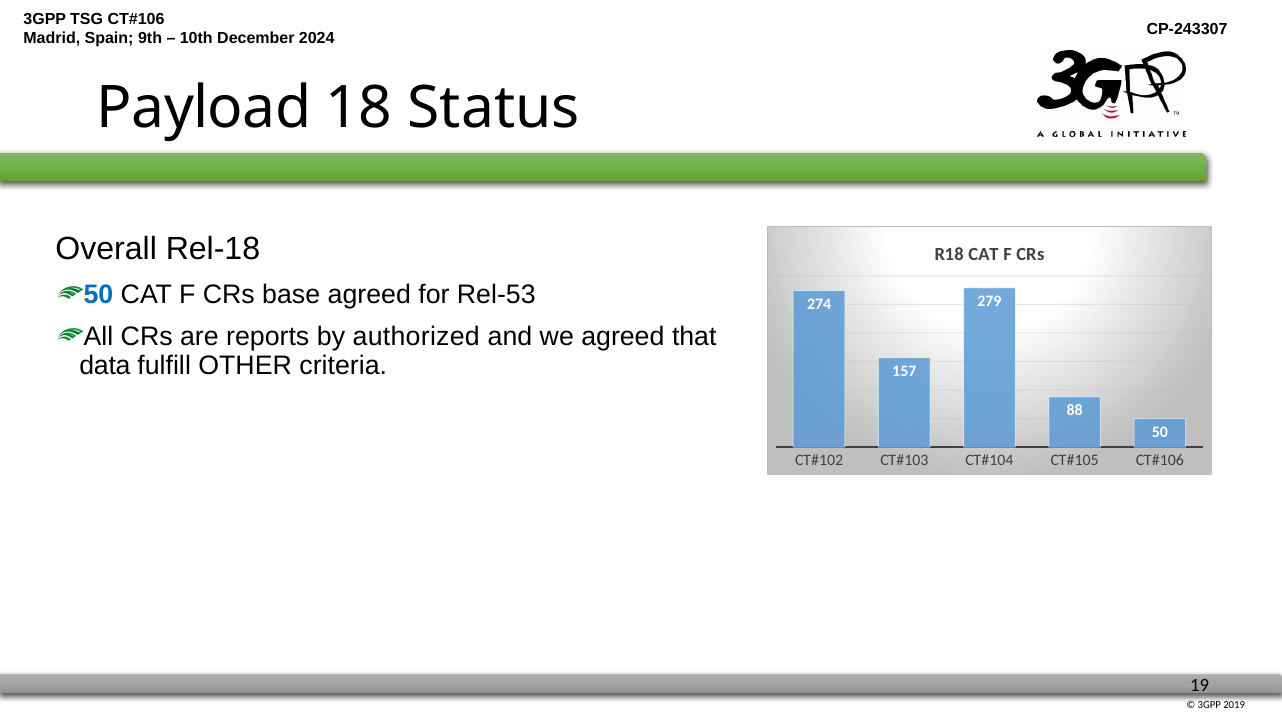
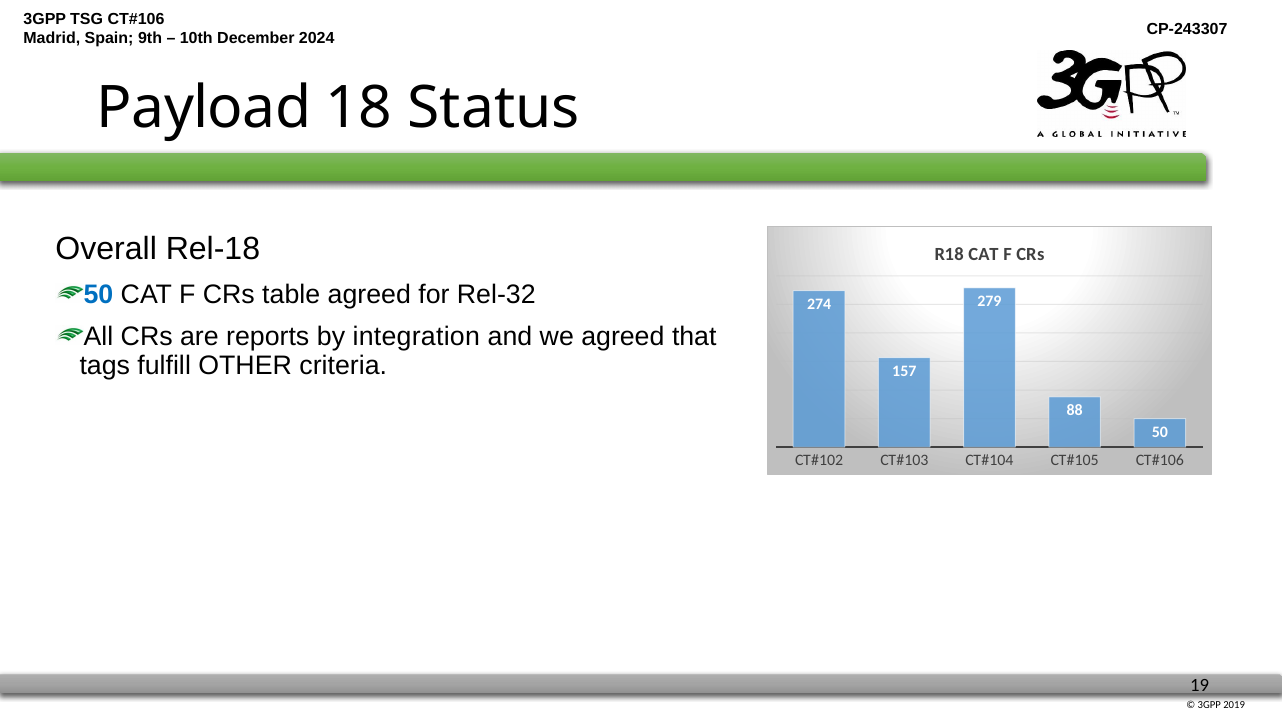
base: base -> table
Rel-53: Rel-53 -> Rel-32
authorized: authorized -> integration
data: data -> tags
